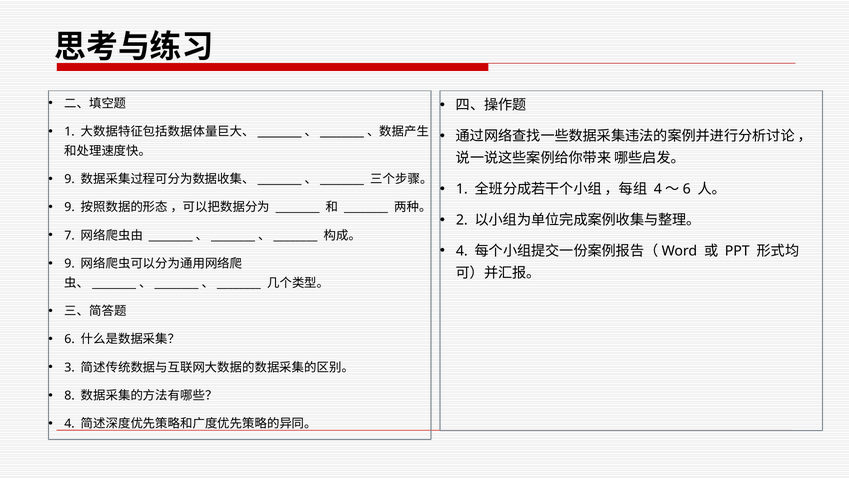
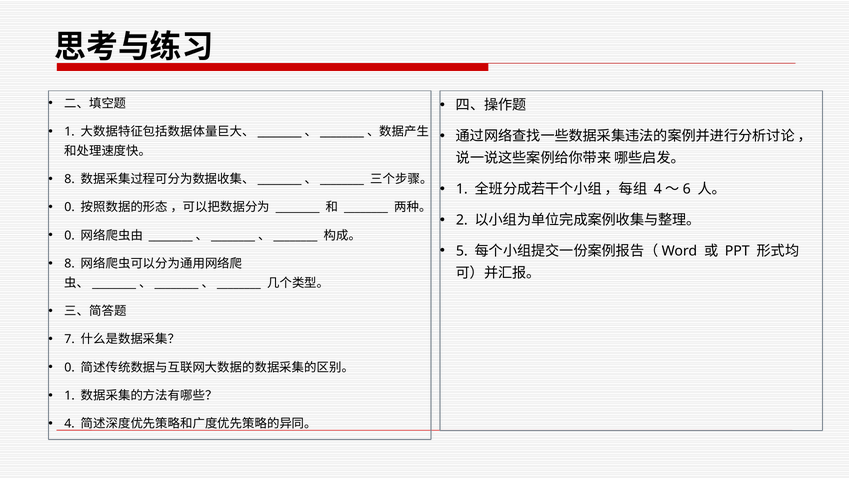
9 at (70, 179): 9 -> 8
9 at (70, 207): 9 -> 0
7 at (70, 235): 7 -> 0
4 at (462, 251): 4 -> 5
9 at (70, 263): 9 -> 8
6: 6 -> 7
3 at (70, 367): 3 -> 0
8 at (70, 395): 8 -> 1
